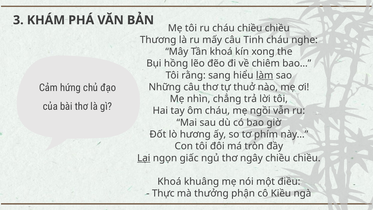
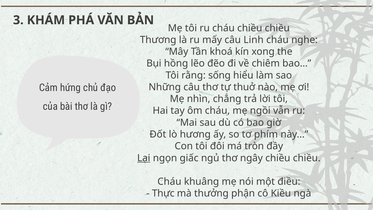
Tinh: Tinh -> Linh
sang: sang -> sống
làm underline: present -> none
Khoá at (169, 181): Khoá -> Cháu
